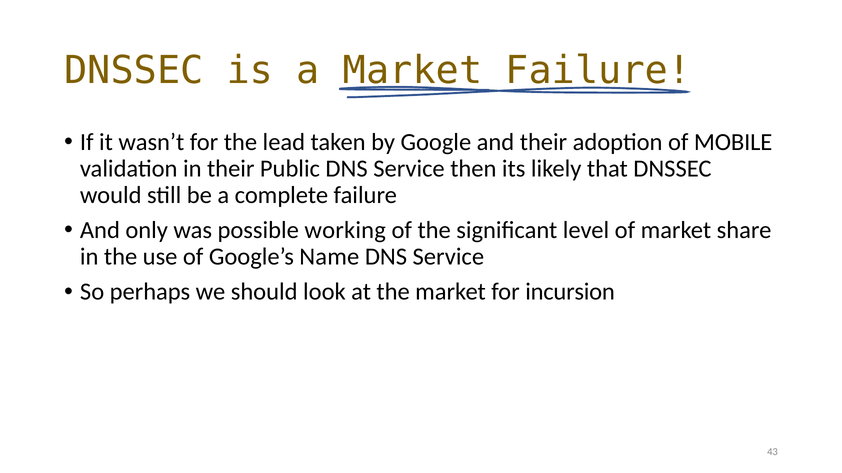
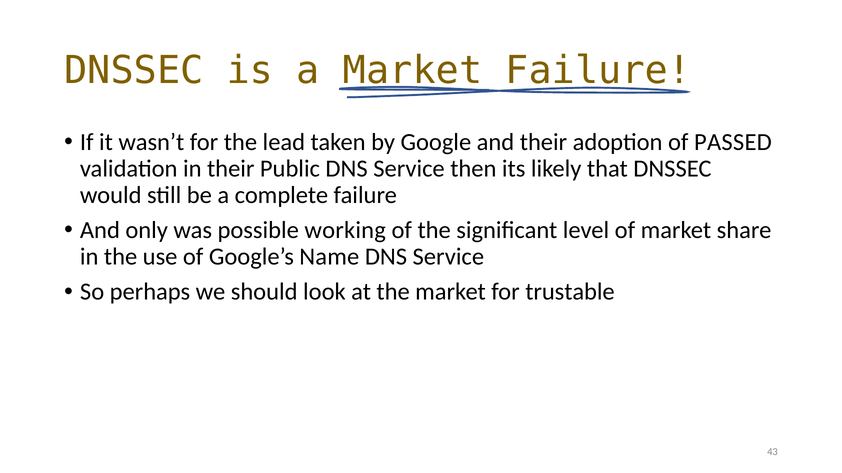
MOBILE: MOBILE -> PASSED
incursion: incursion -> trustable
